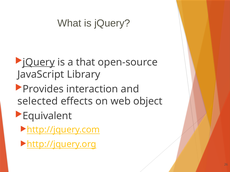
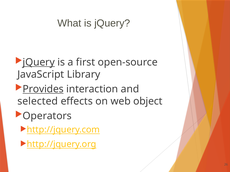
that: that -> first
Provides underline: none -> present
Equivalent: Equivalent -> Operators
